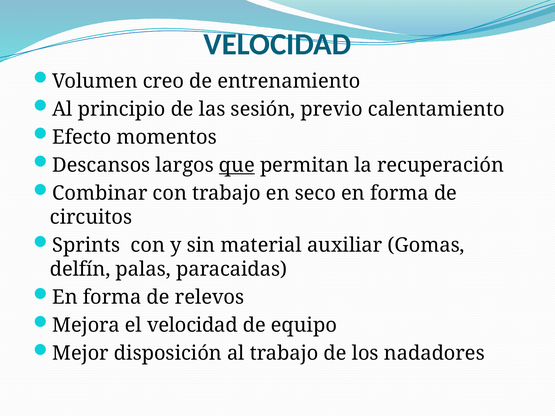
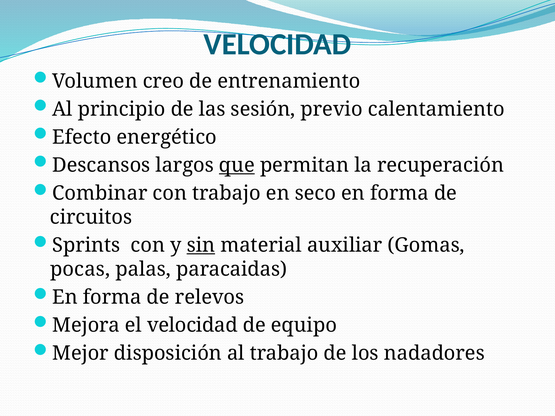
momentos: momentos -> energético
sin underline: none -> present
delfín: delfín -> pocas
